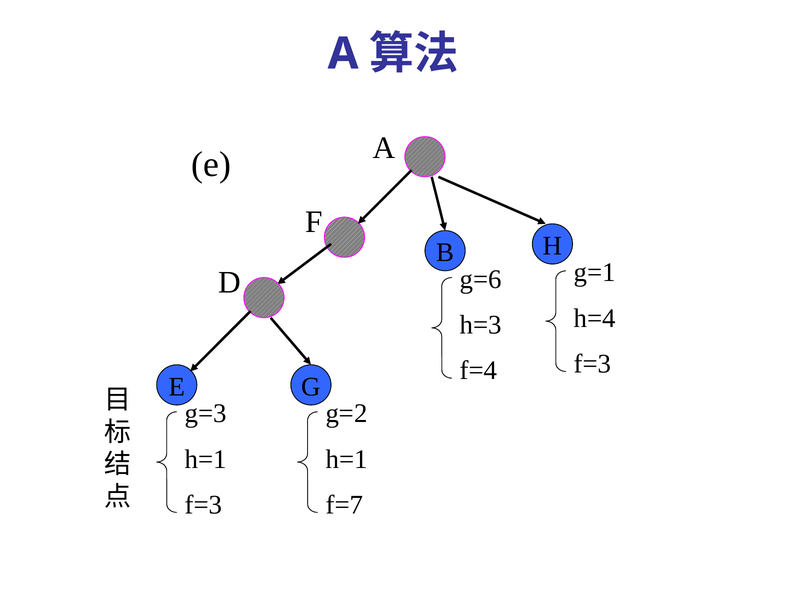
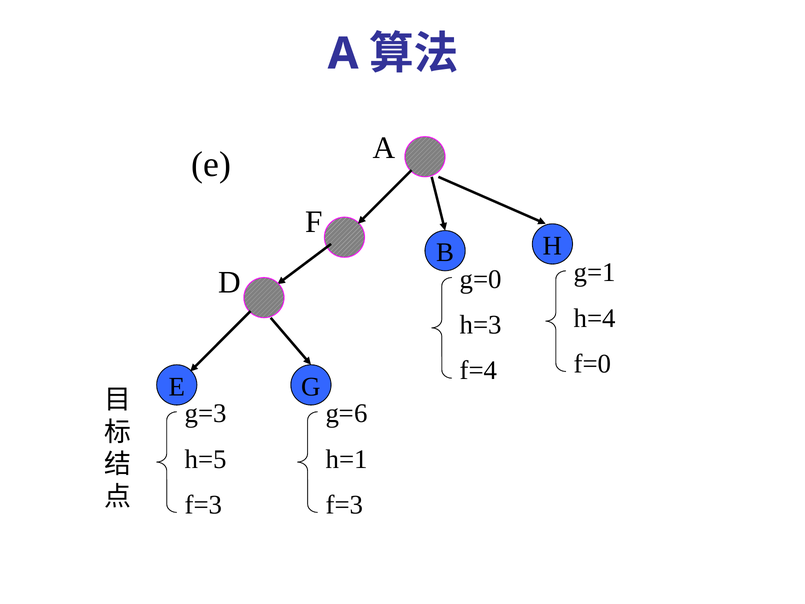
g=6: g=6 -> g=0
f=3 at (592, 364): f=3 -> f=0
g=2: g=2 -> g=6
h=1 at (206, 459): h=1 -> h=5
f=7 at (344, 505): f=7 -> f=3
